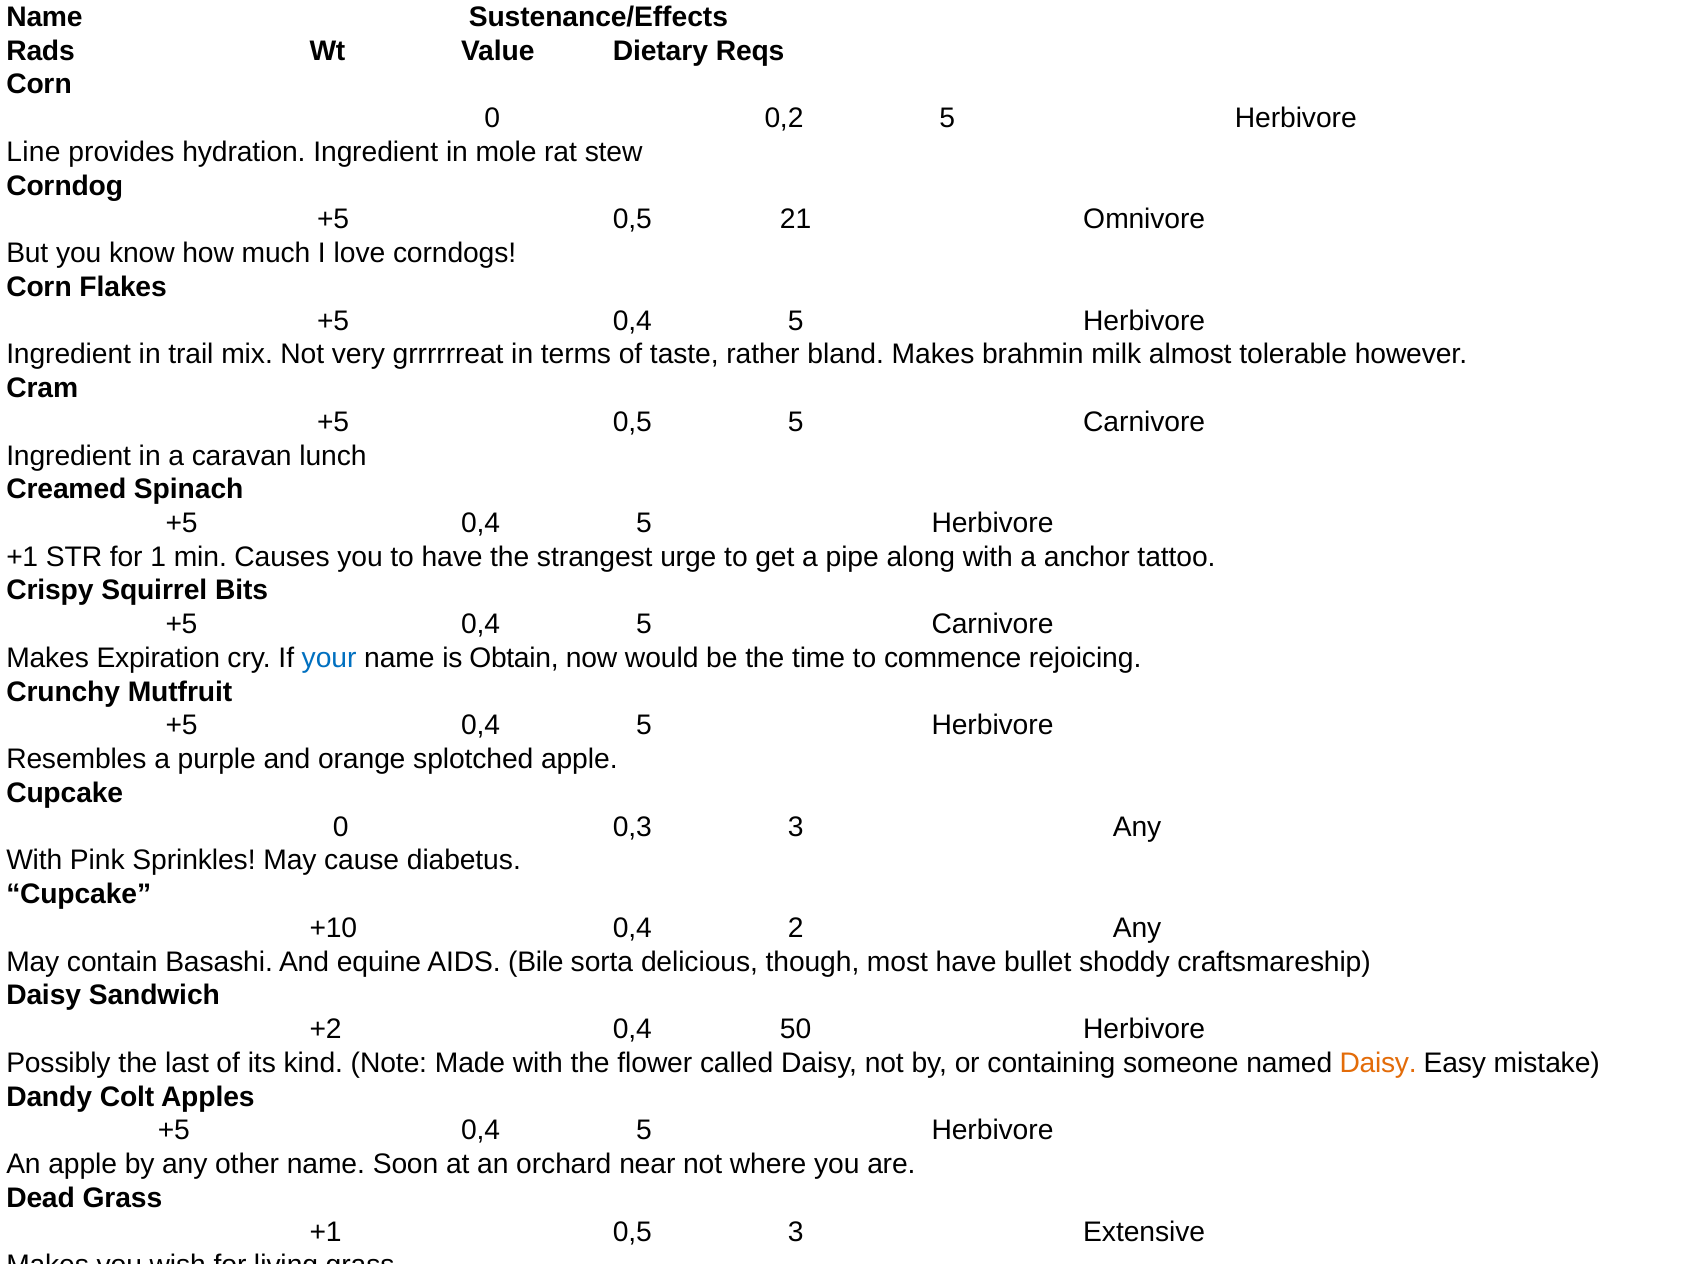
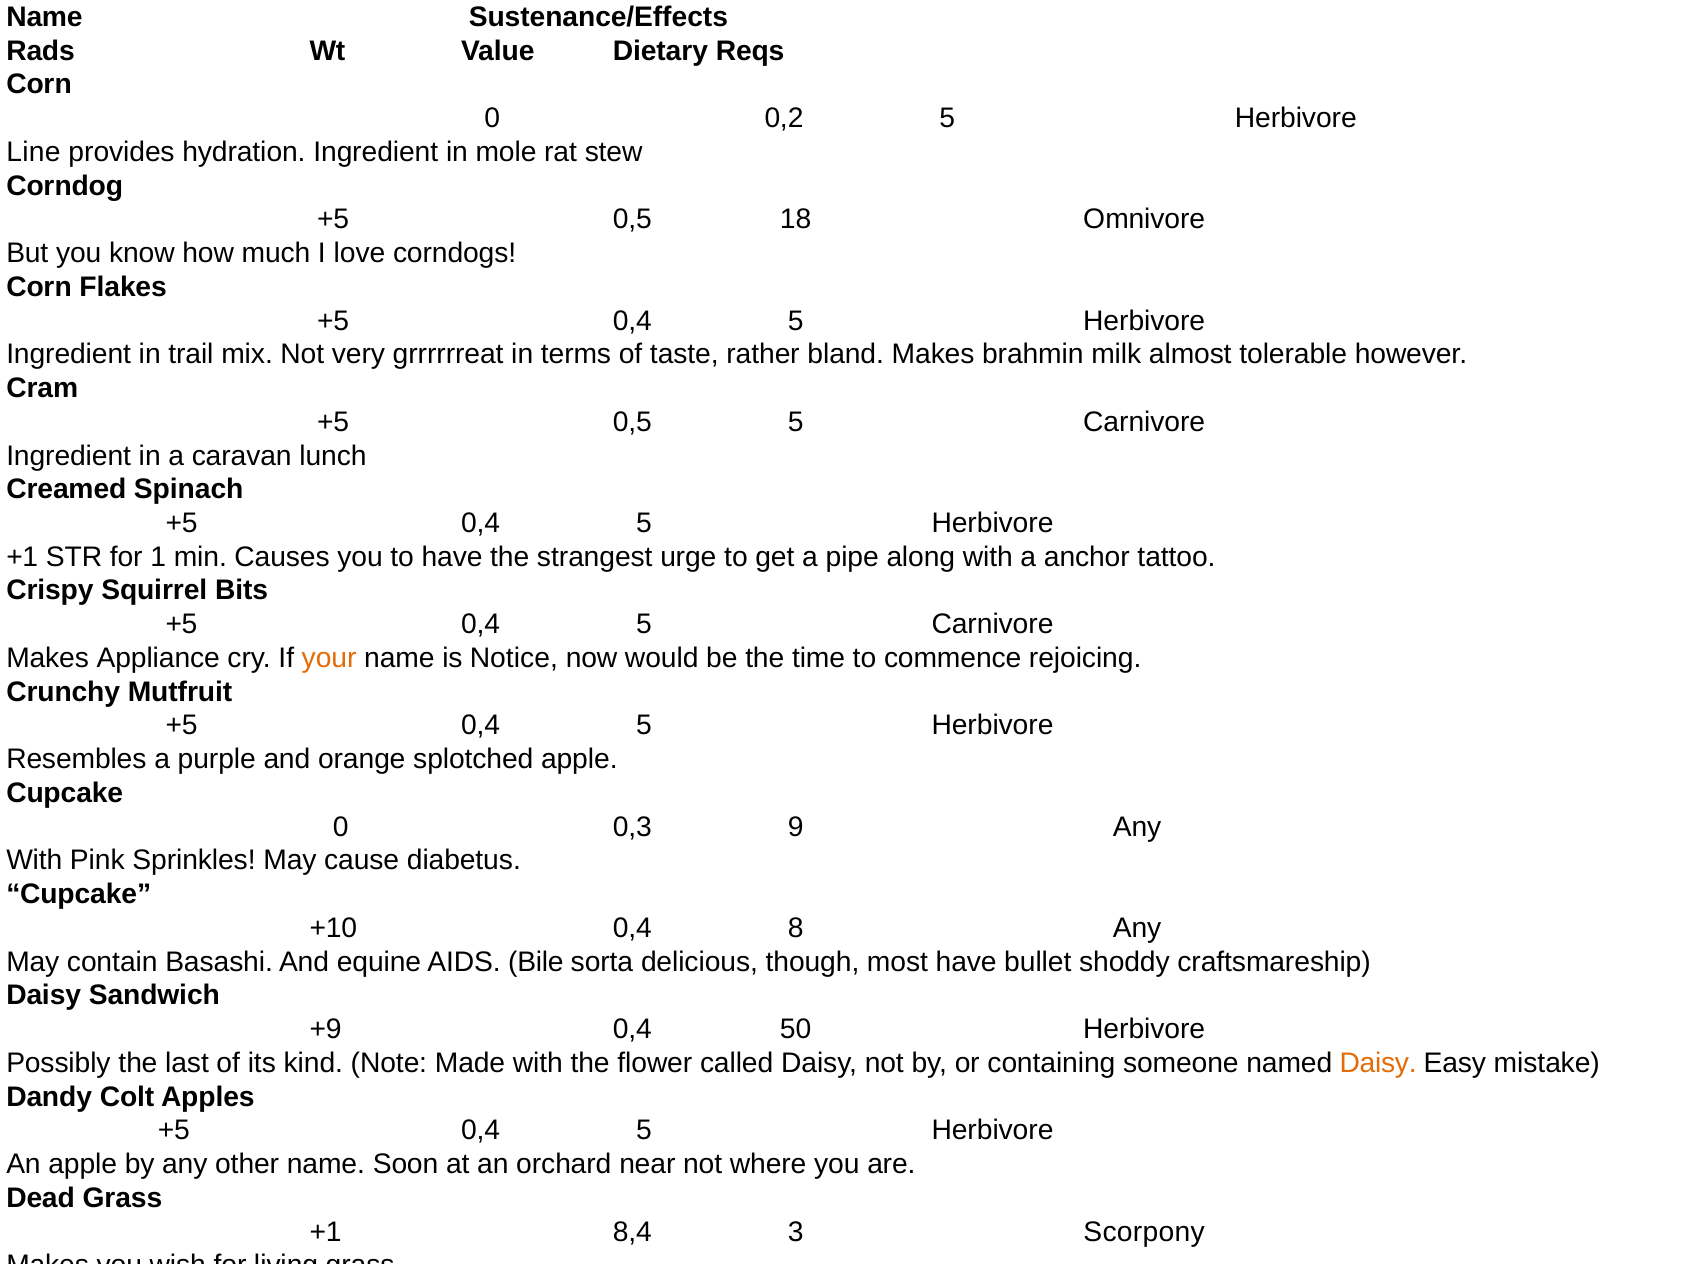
21: 21 -> 18
Expiration: Expiration -> Appliance
your at (329, 658) colour: blue -> orange
Obtain: Obtain -> Notice
0,3 3: 3 -> 9
0,4 2: 2 -> 8
+2: +2 -> +9
+1 0,5: 0,5 -> 8,4
Extensive: Extensive -> Scorpony
